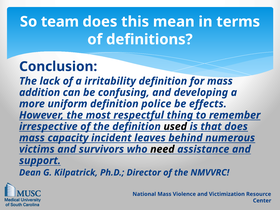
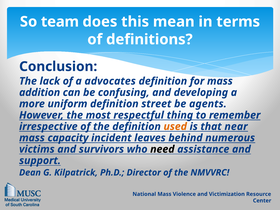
irritability: irritability -> advocates
police: police -> street
effects: effects -> agents
used colour: black -> orange
that does: does -> near
